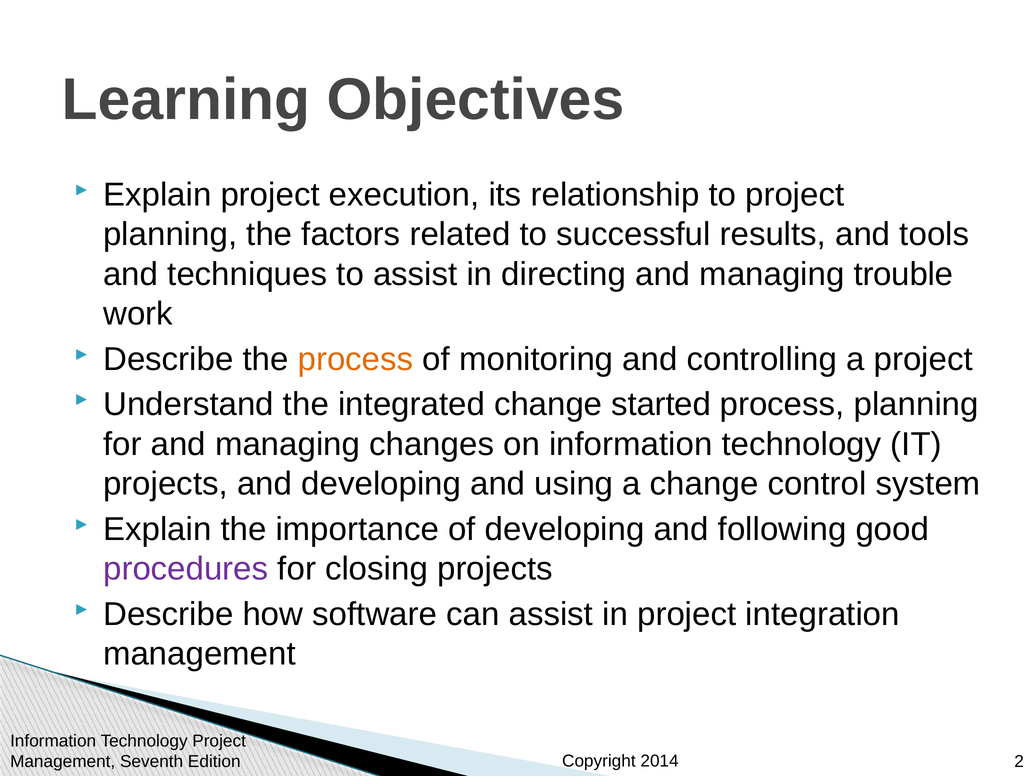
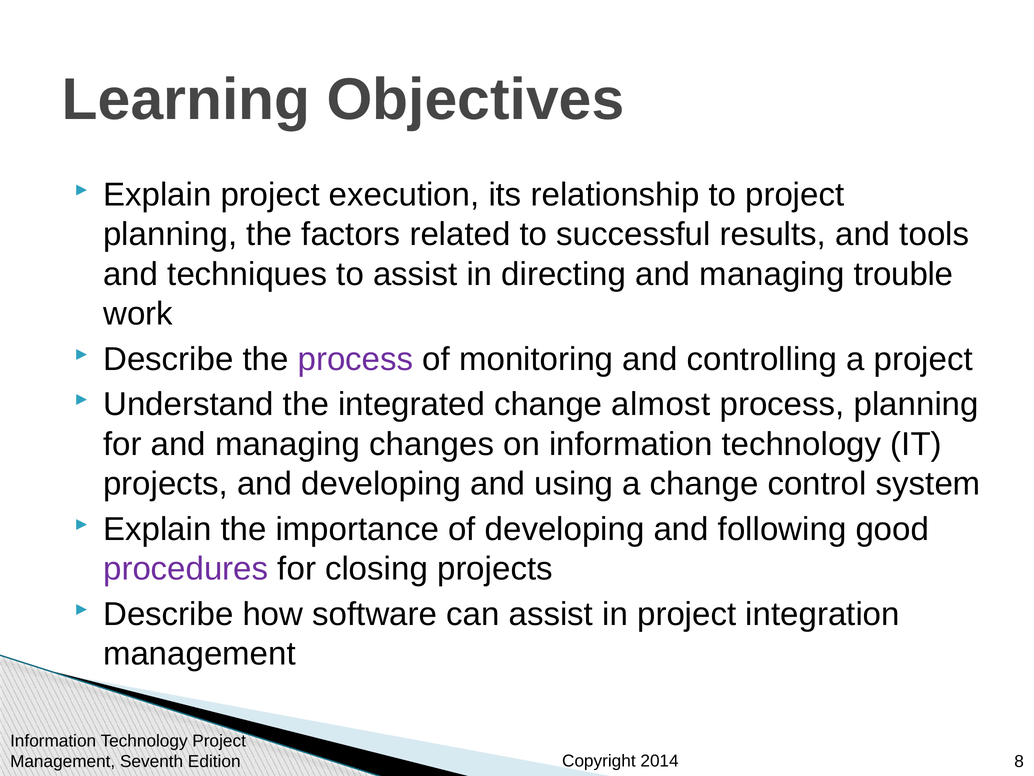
process at (356, 359) colour: orange -> purple
started: started -> almost
2: 2 -> 8
